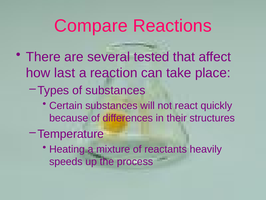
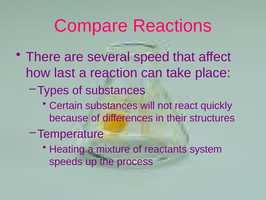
tested: tested -> speed
heavily: heavily -> system
